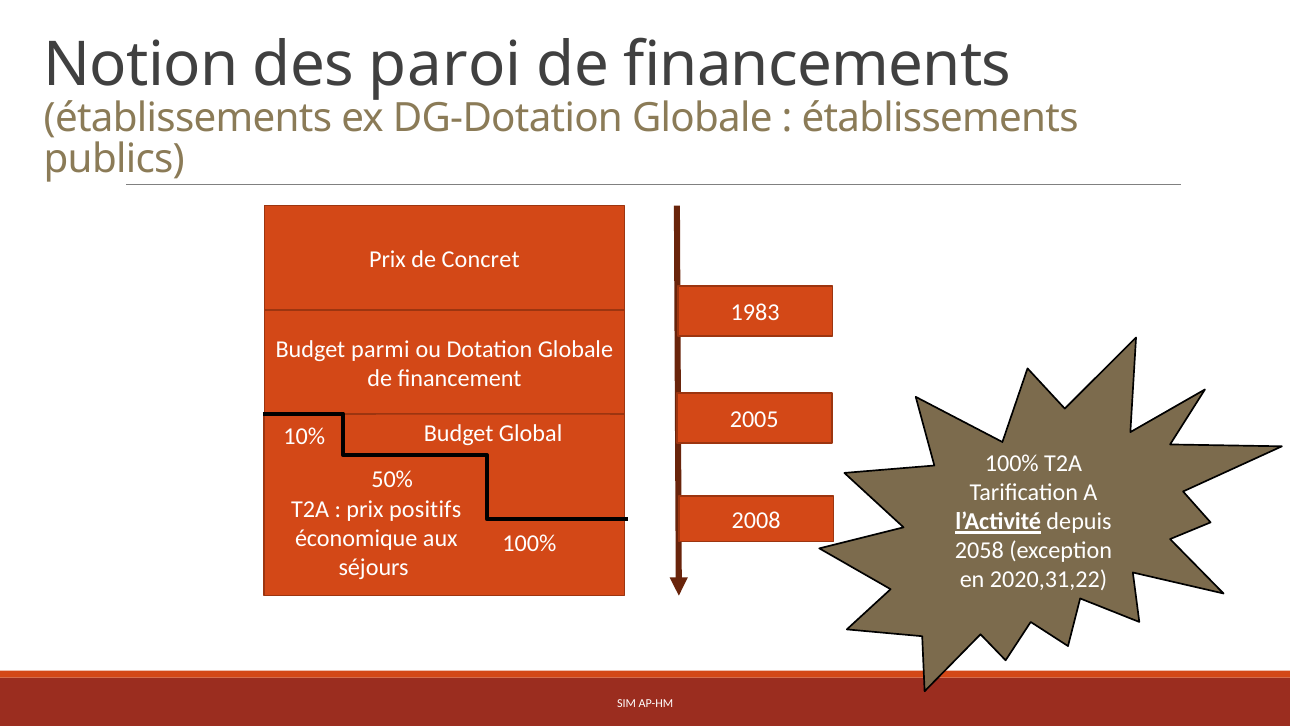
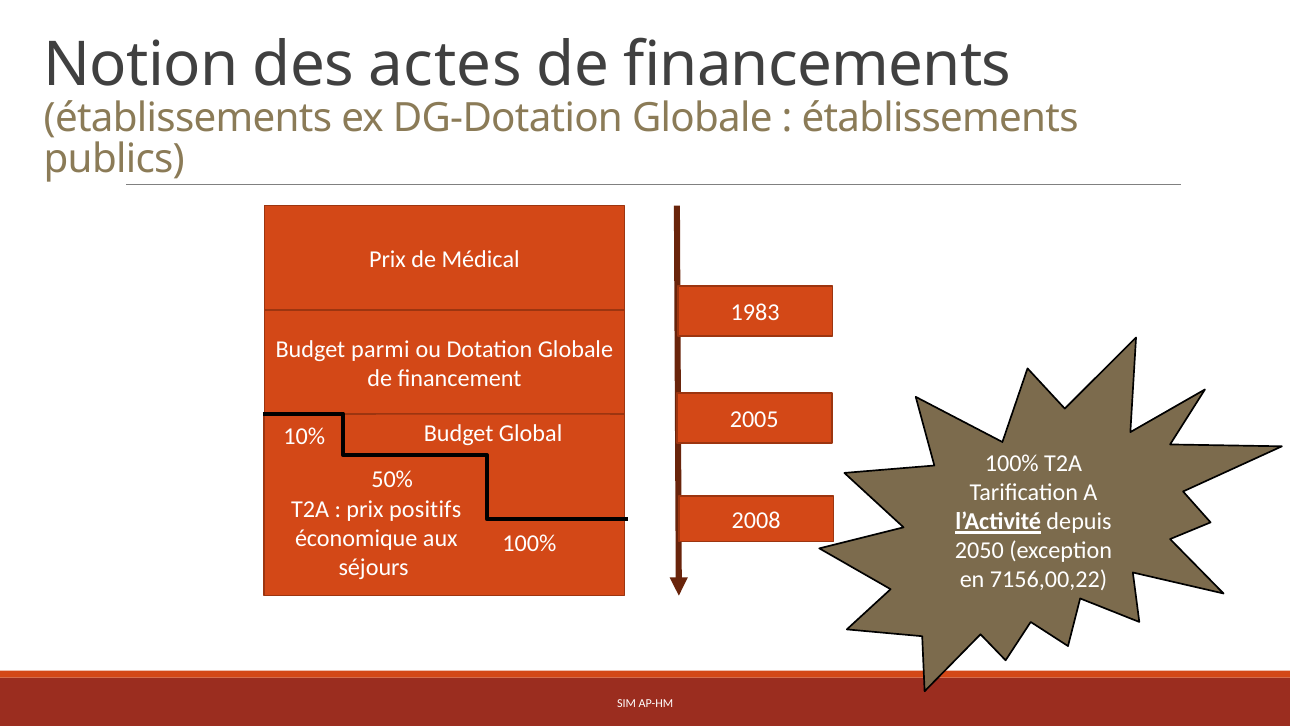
paroi: paroi -> actes
Concret: Concret -> Médical
2058: 2058 -> 2050
2020,31,22: 2020,31,22 -> 7156,00,22
